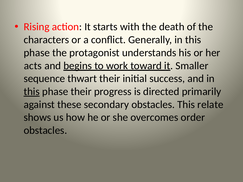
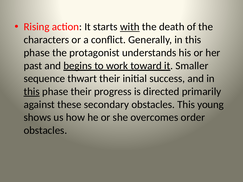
with underline: none -> present
acts: acts -> past
relate: relate -> young
